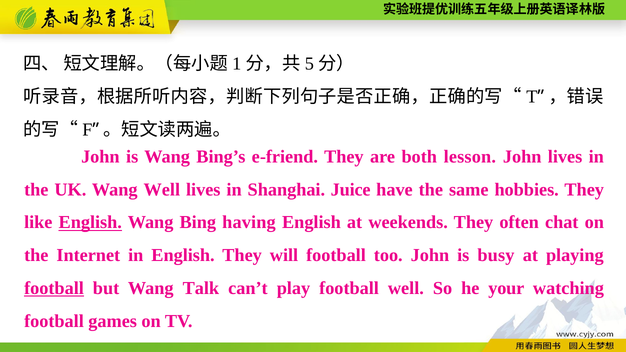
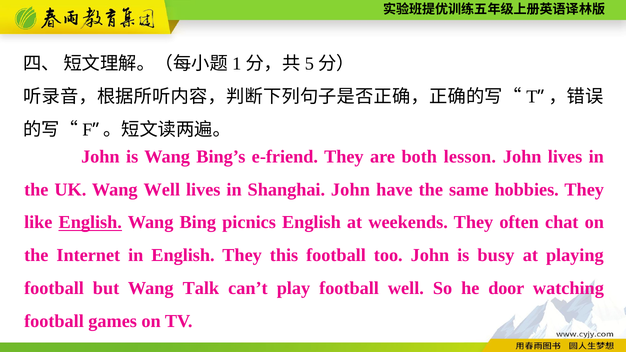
Shanghai Juice: Juice -> John
having: having -> picnics
will: will -> this
football at (54, 288) underline: present -> none
your: your -> door
